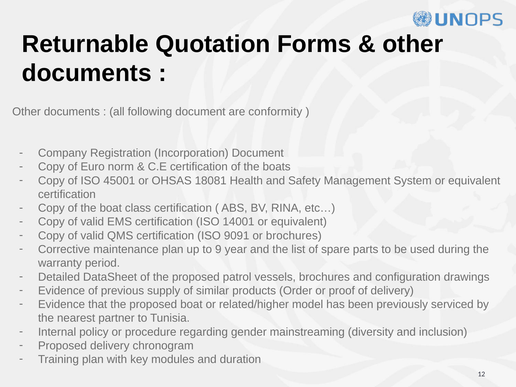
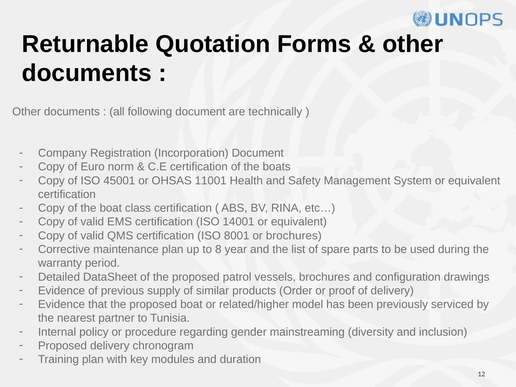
conformity: conformity -> technically
18081: 18081 -> 11001
9091: 9091 -> 8001
9: 9 -> 8
